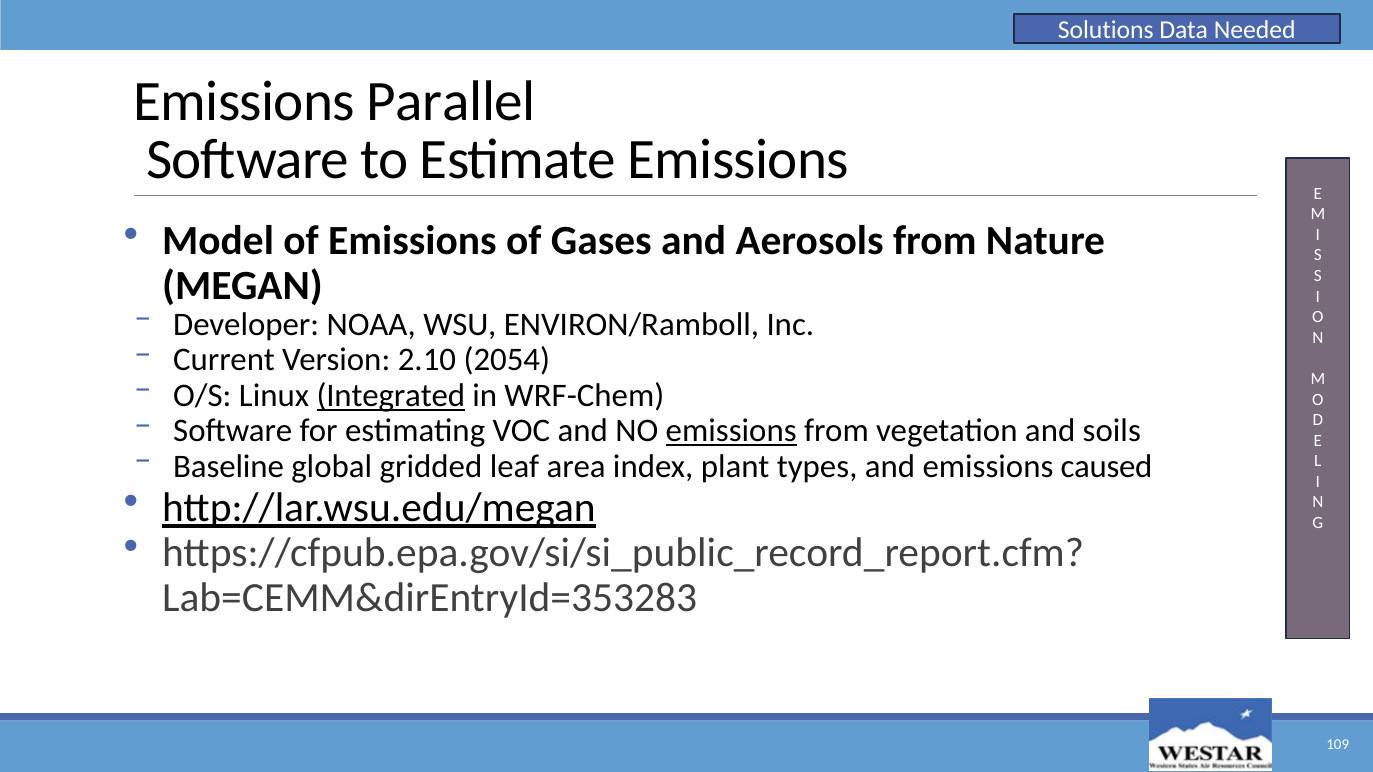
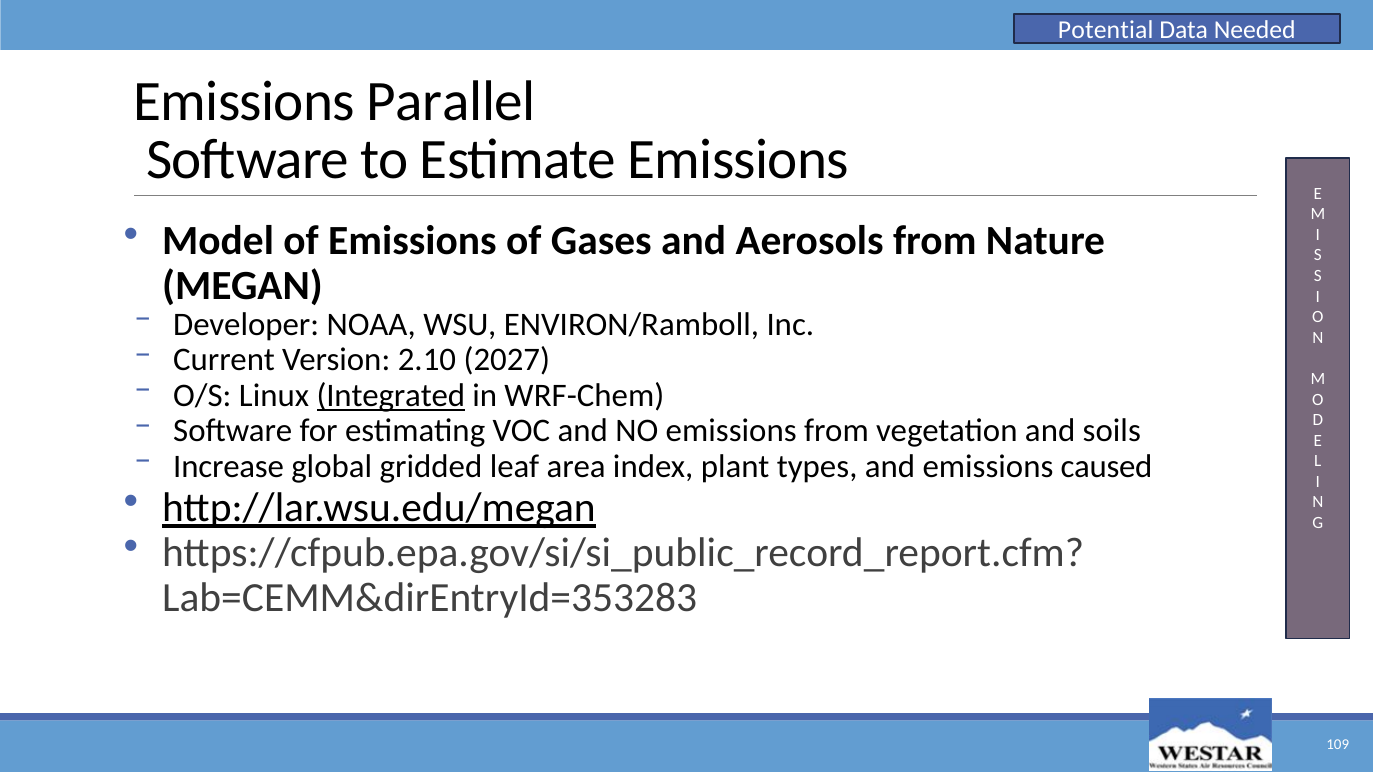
Solutions: Solutions -> Potential
2054: 2054 -> 2027
emissions at (731, 431) underline: present -> none
Baseline: Baseline -> Increase
